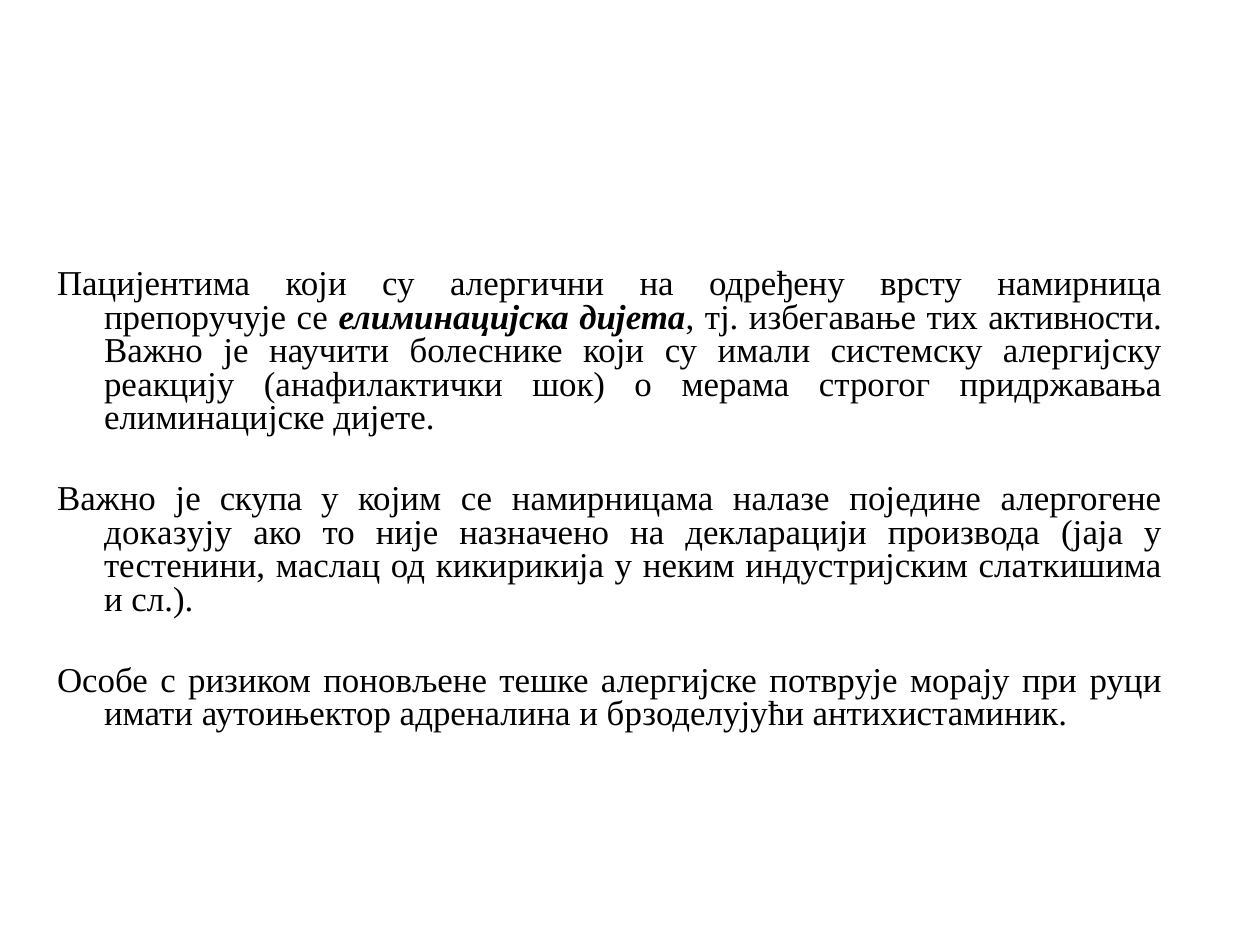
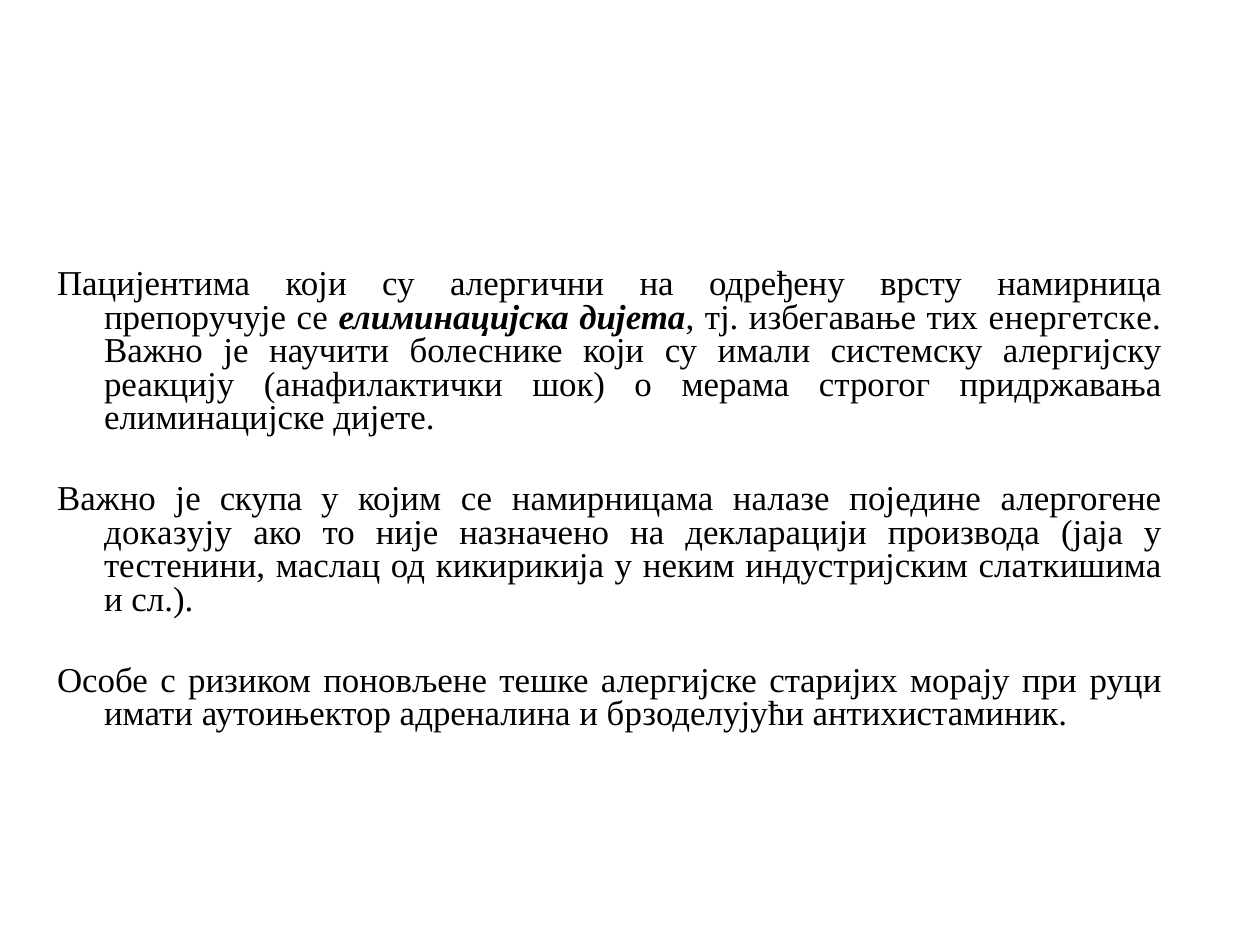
активности: активности -> енергетске
потврује: потврује -> старијих
